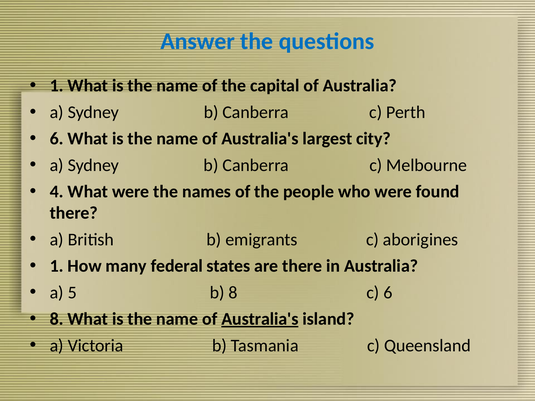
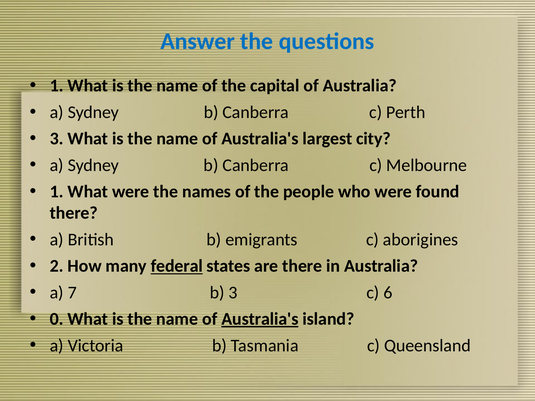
6 at (57, 139): 6 -> 3
4 at (57, 192): 4 -> 1
1 at (57, 266): 1 -> 2
federal underline: none -> present
5: 5 -> 7
b 8: 8 -> 3
8 at (57, 319): 8 -> 0
